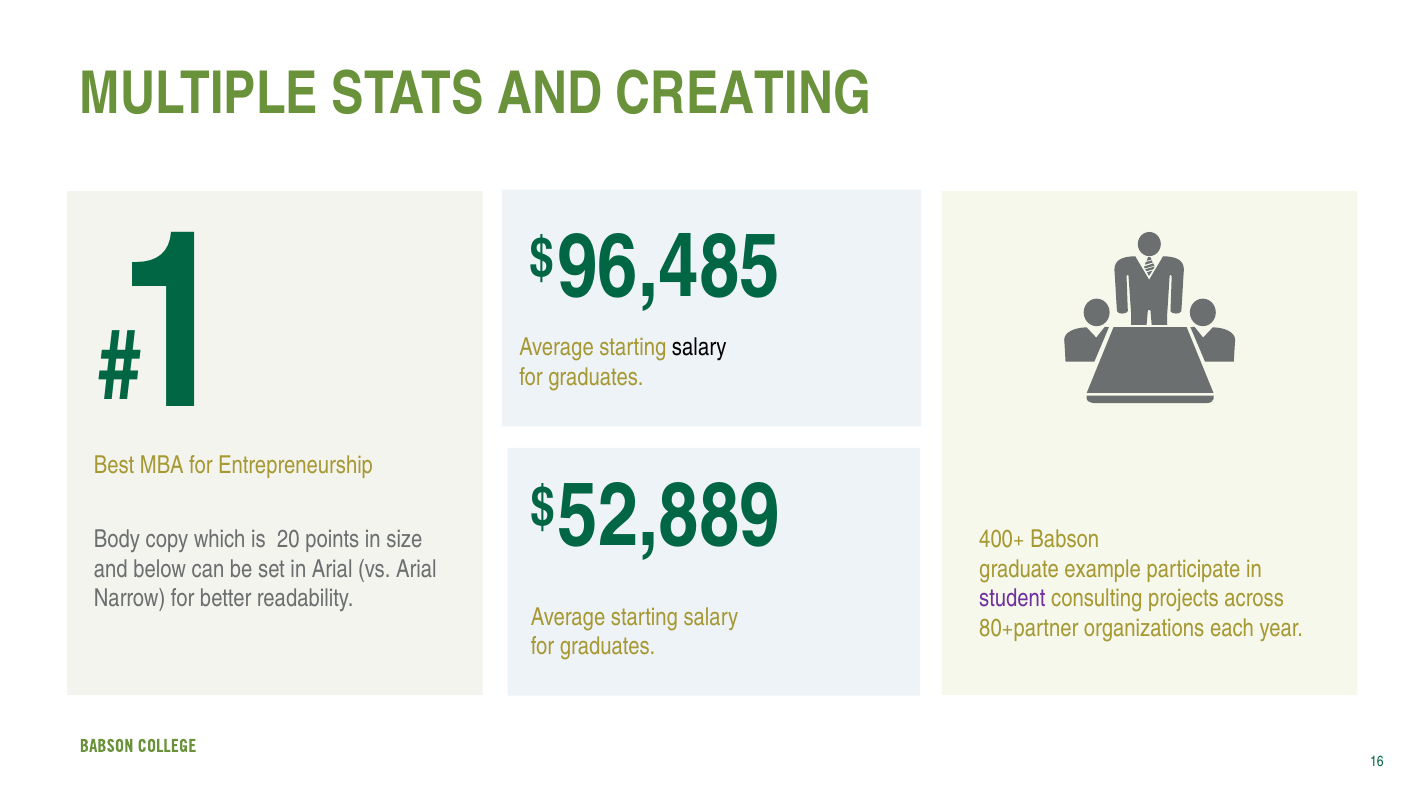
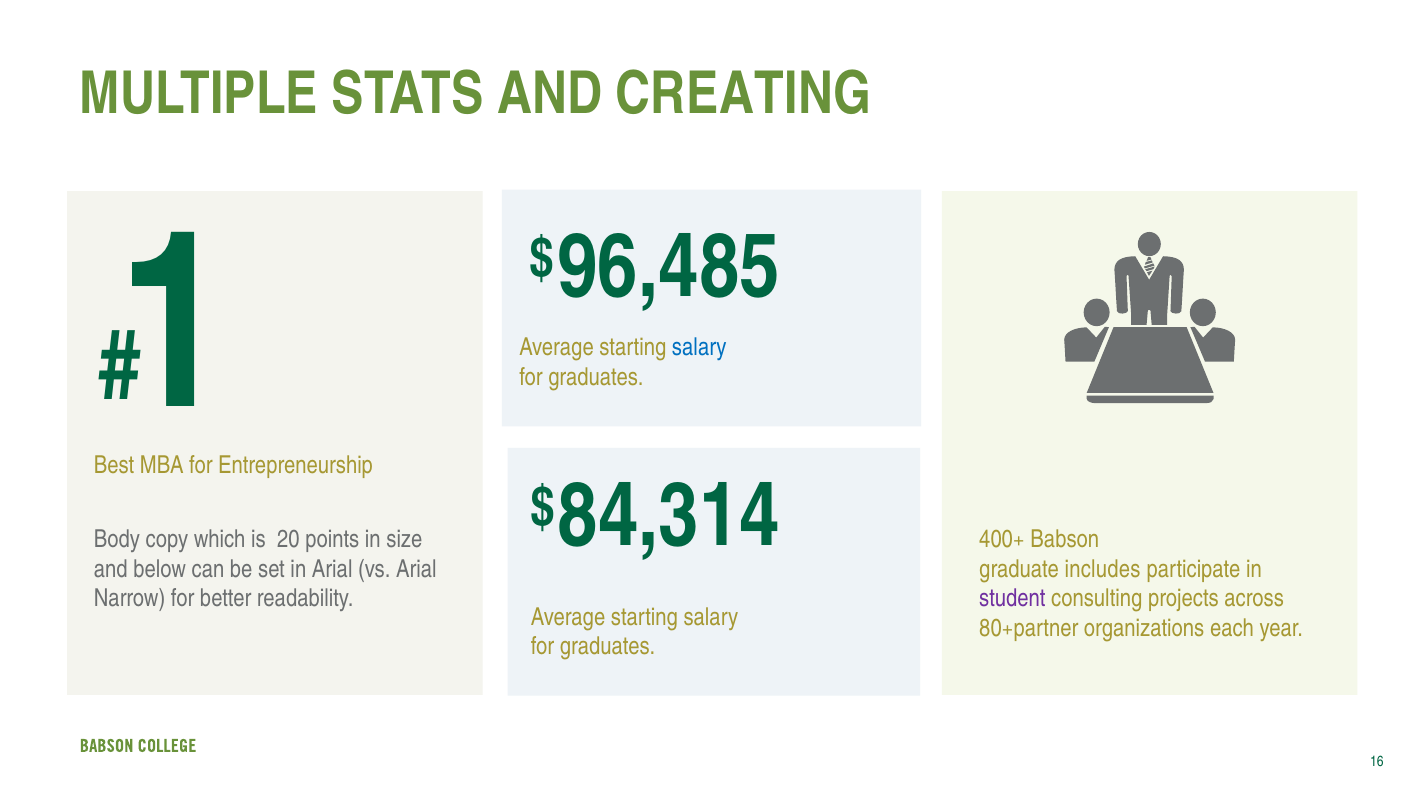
salary at (699, 348) colour: black -> blue
52,889: 52,889 -> 84,314
example: example -> includes
